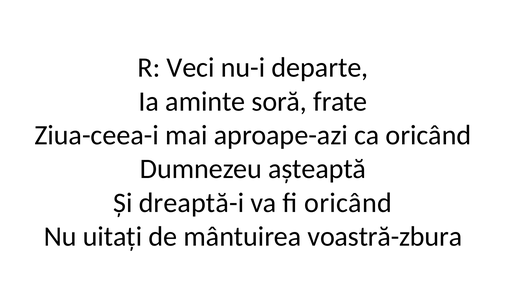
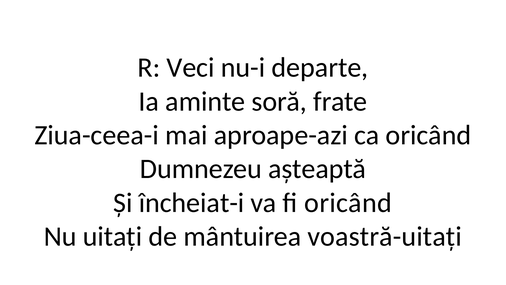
dreaptă-i: dreaptă-i -> încheiat-i
voastră-zbura: voastră-zbura -> voastră-uitați
